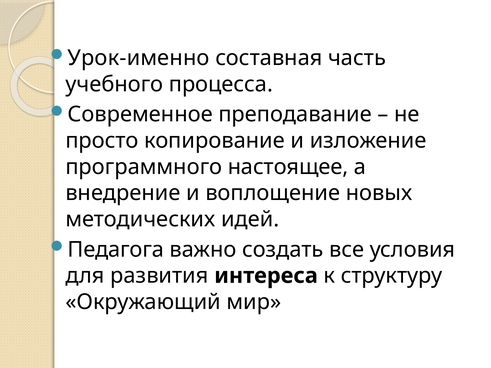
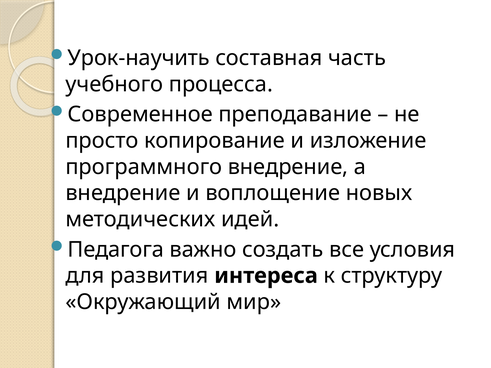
Урок-именно: Урок-именно -> Урок-научить
программного настоящее: настоящее -> внедрение
